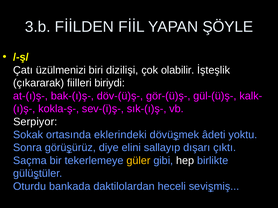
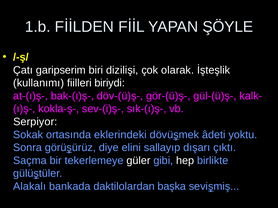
3.b: 3.b -> 1.b
üzülmenizi: üzülmenizi -> garipserim
olabilir: olabilir -> olarak
çıkararak: çıkararak -> kullanımı
güler colour: yellow -> white
Oturdu: Oturdu -> Alakalı
heceli: heceli -> başka
